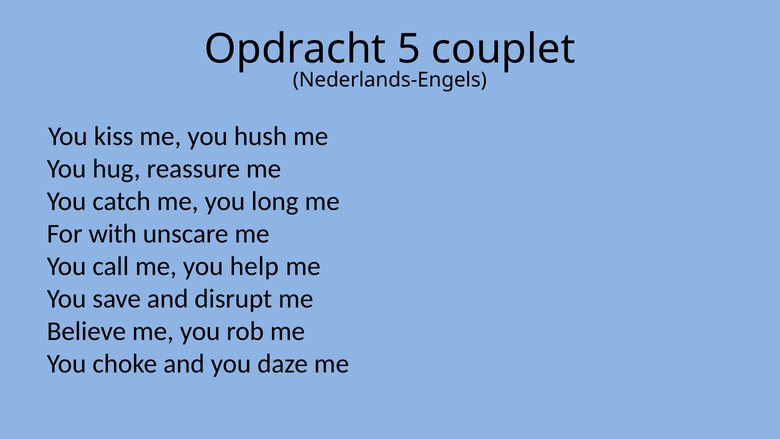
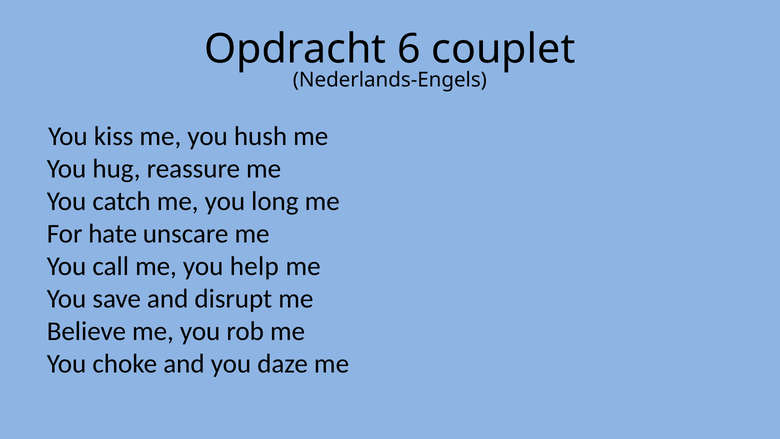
5: 5 -> 6
with: with -> hate
